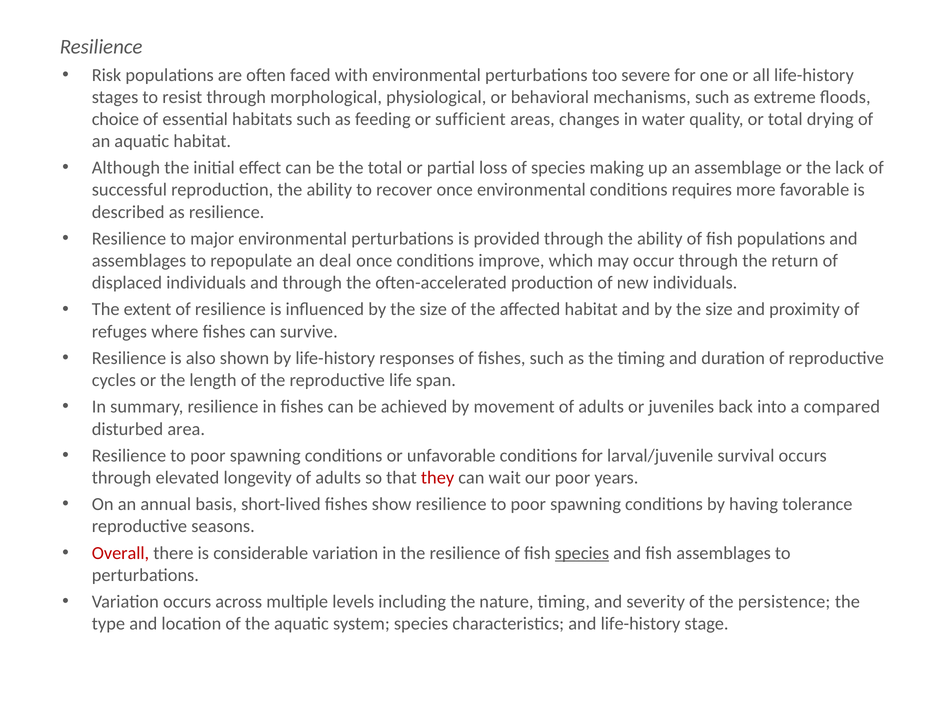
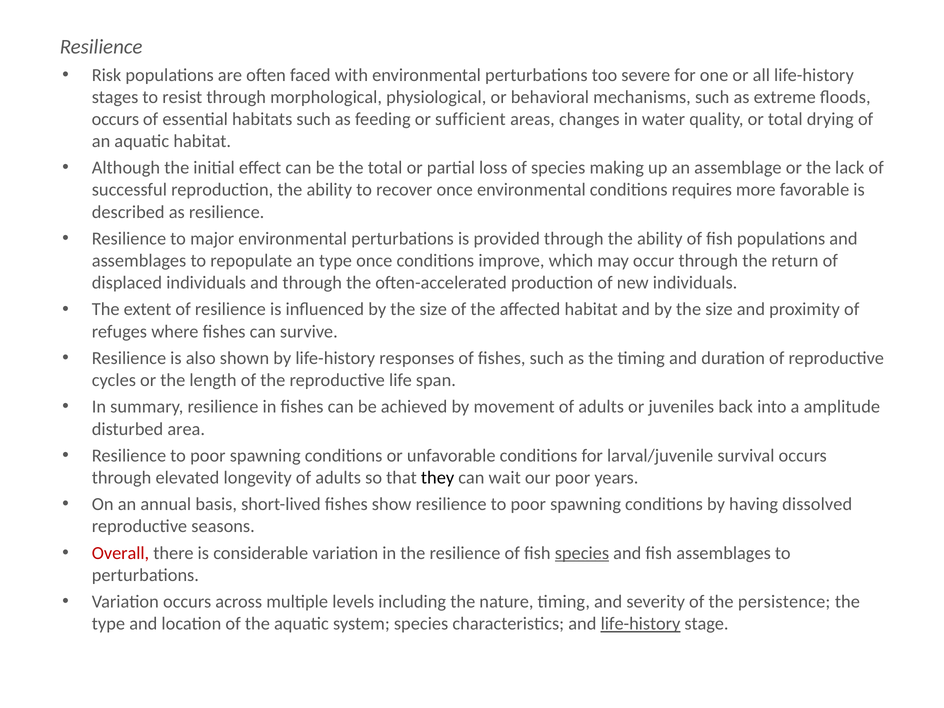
choice at (115, 119): choice -> occurs
an deal: deal -> type
compared: compared -> amplitude
they colour: red -> black
tolerance: tolerance -> dissolved
life-history at (641, 624) underline: none -> present
